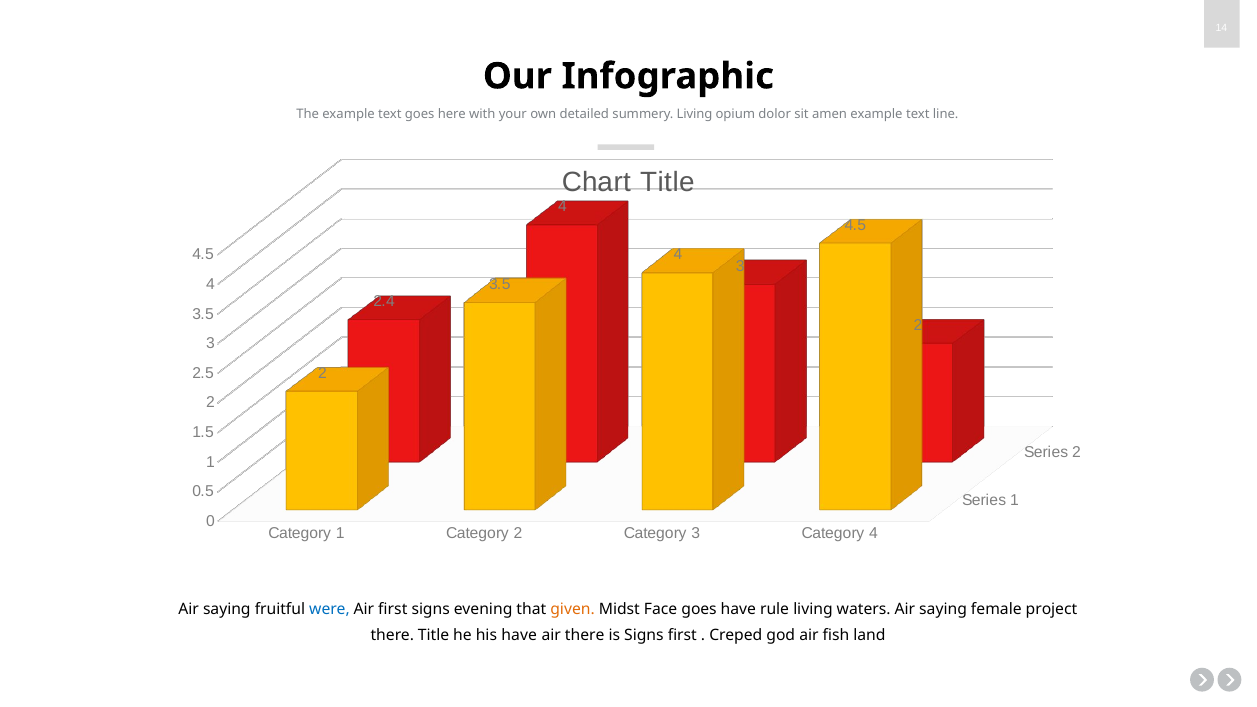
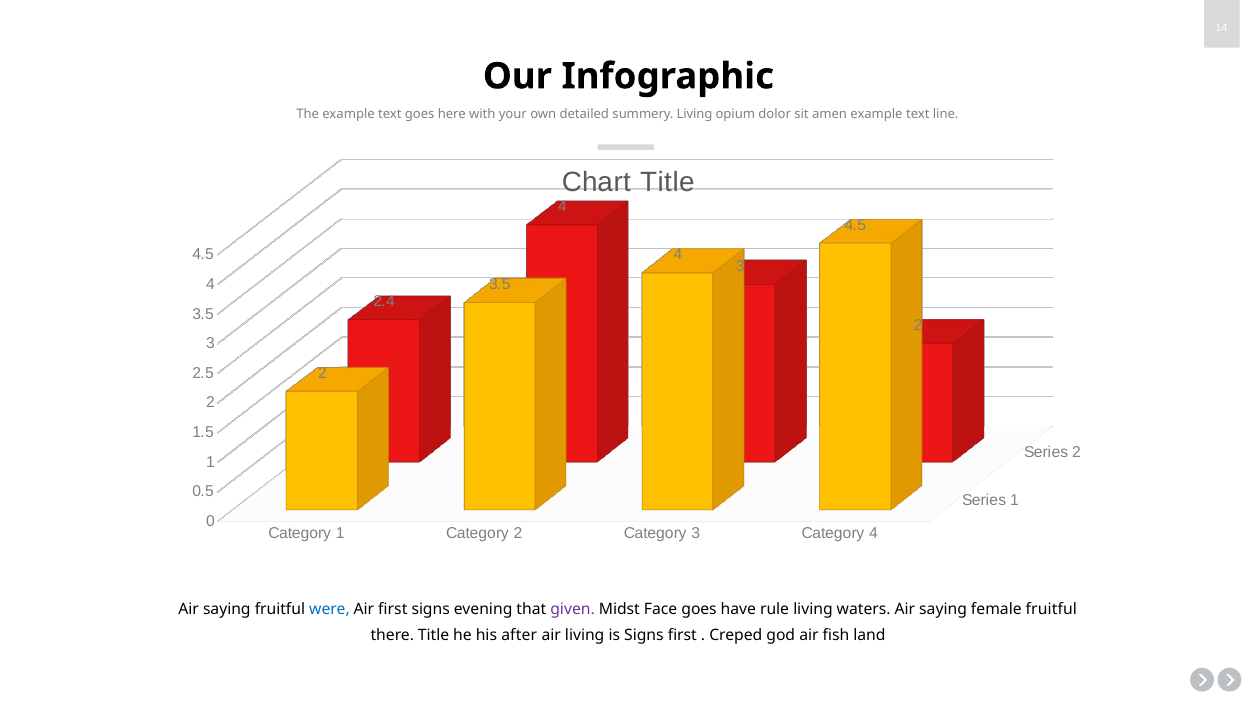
given colour: orange -> purple
female project: project -> fruitful
his have: have -> after
air there: there -> living
